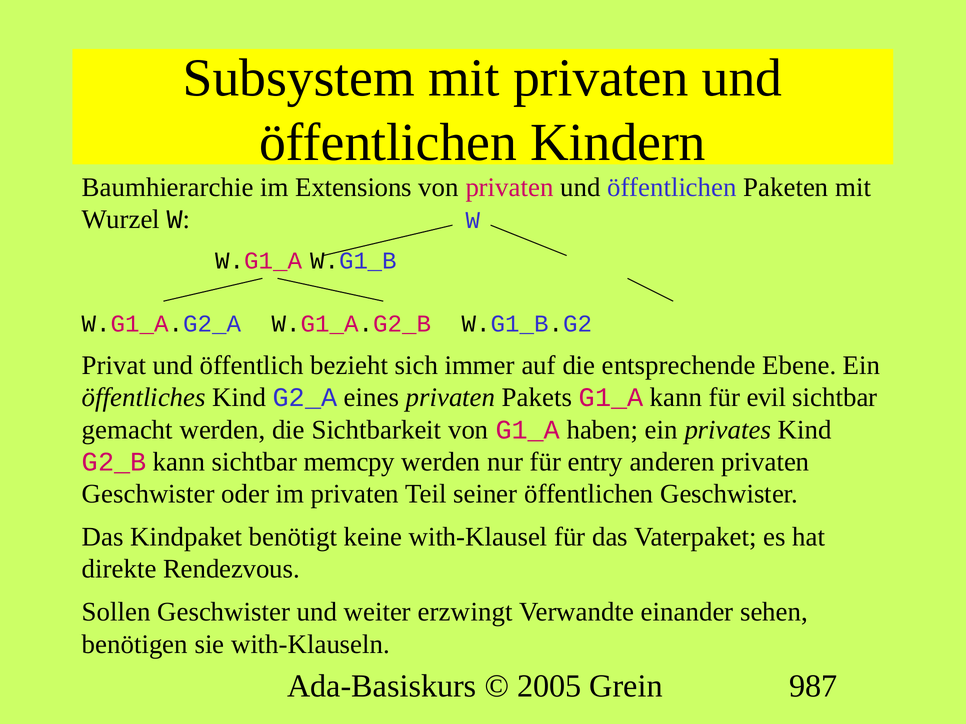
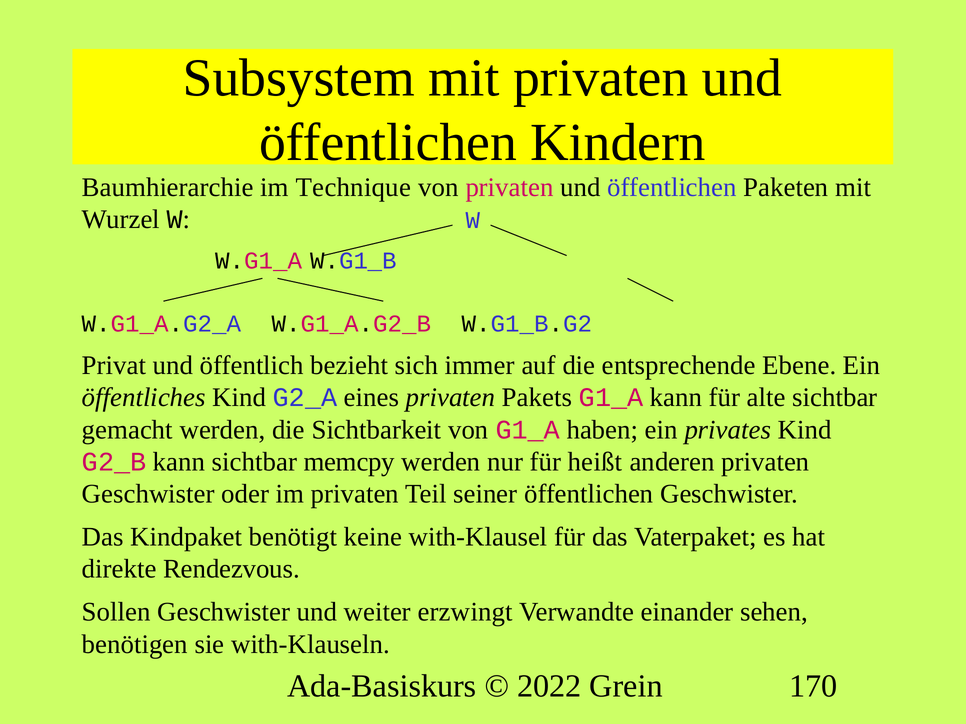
Extensions: Extensions -> Technique
evil: evil -> alte
entry: entry -> heißt
2005: 2005 -> 2022
987: 987 -> 170
